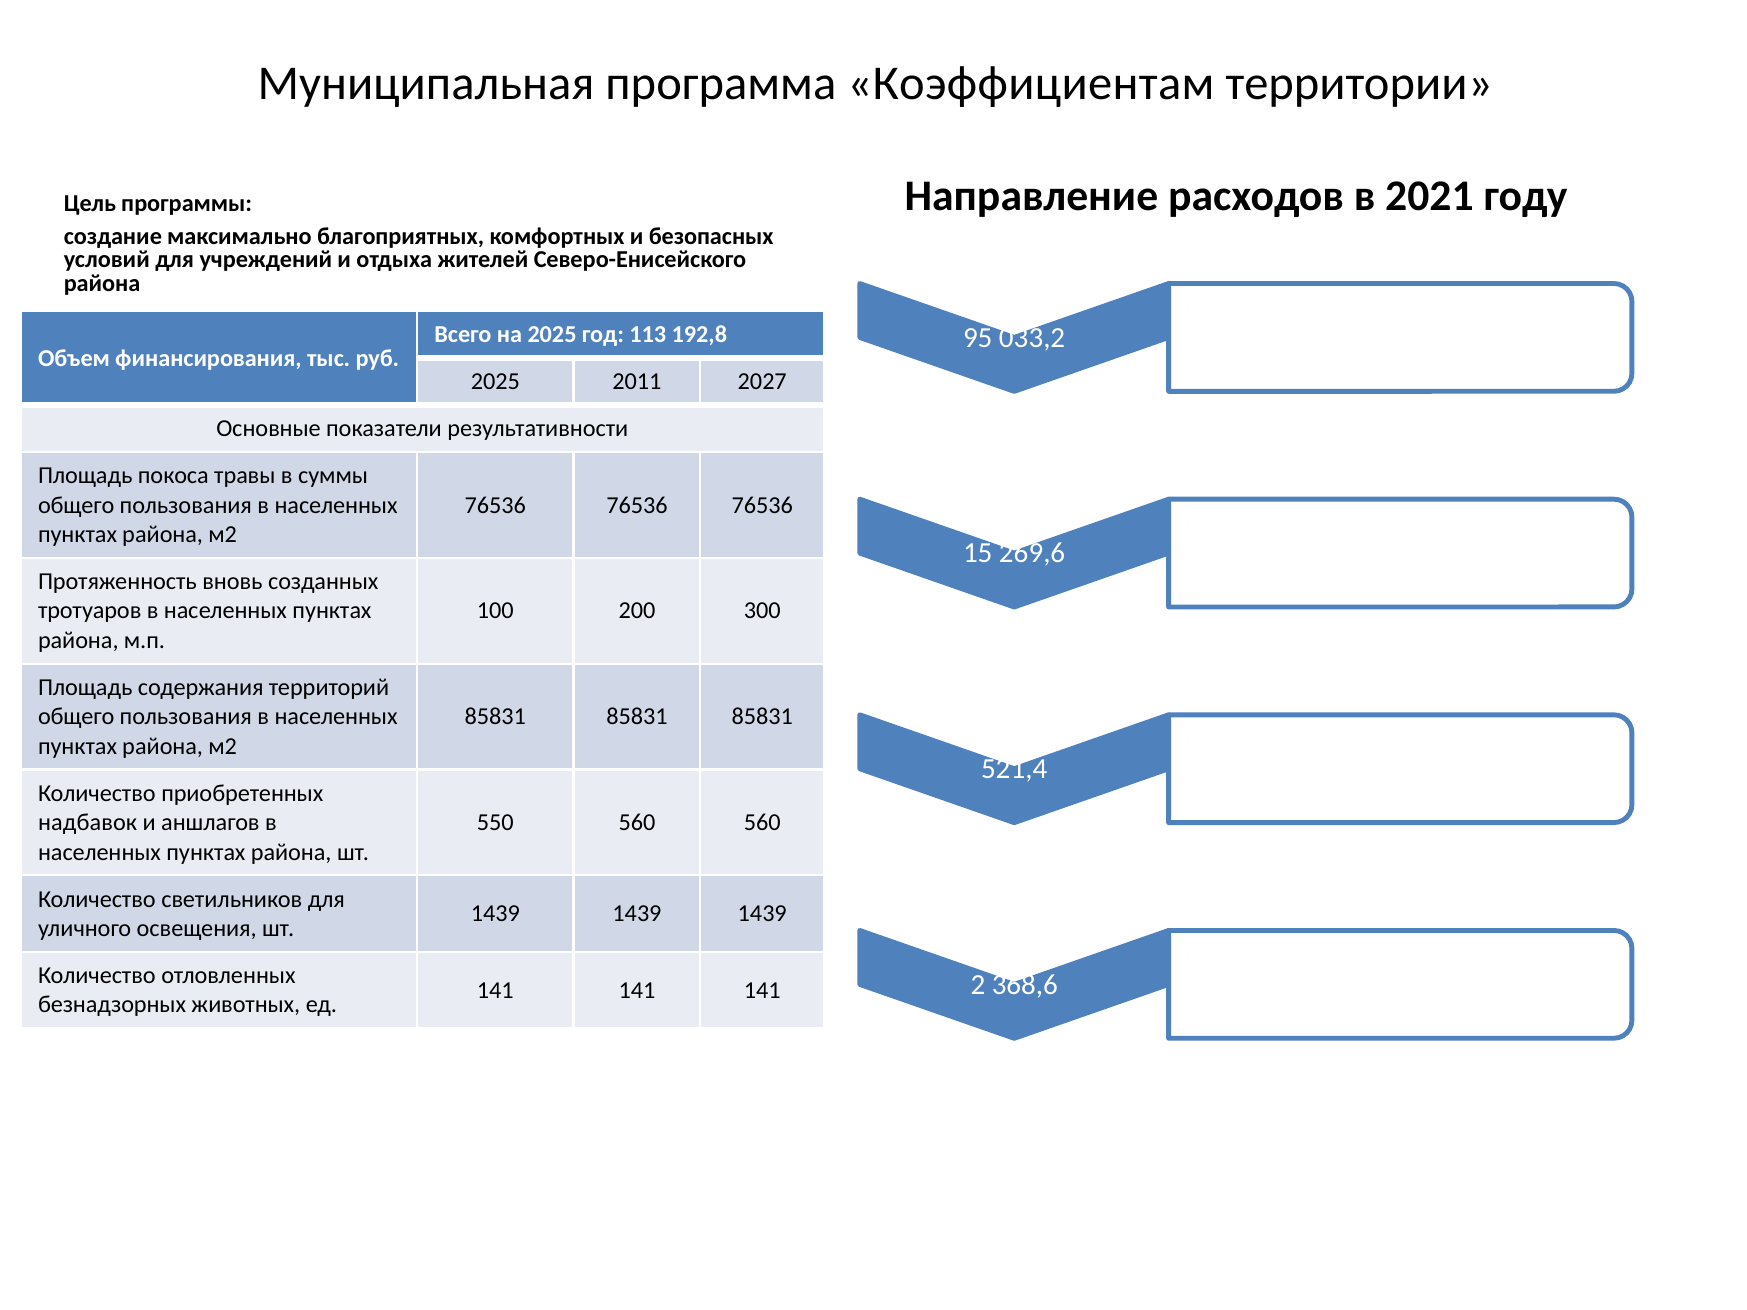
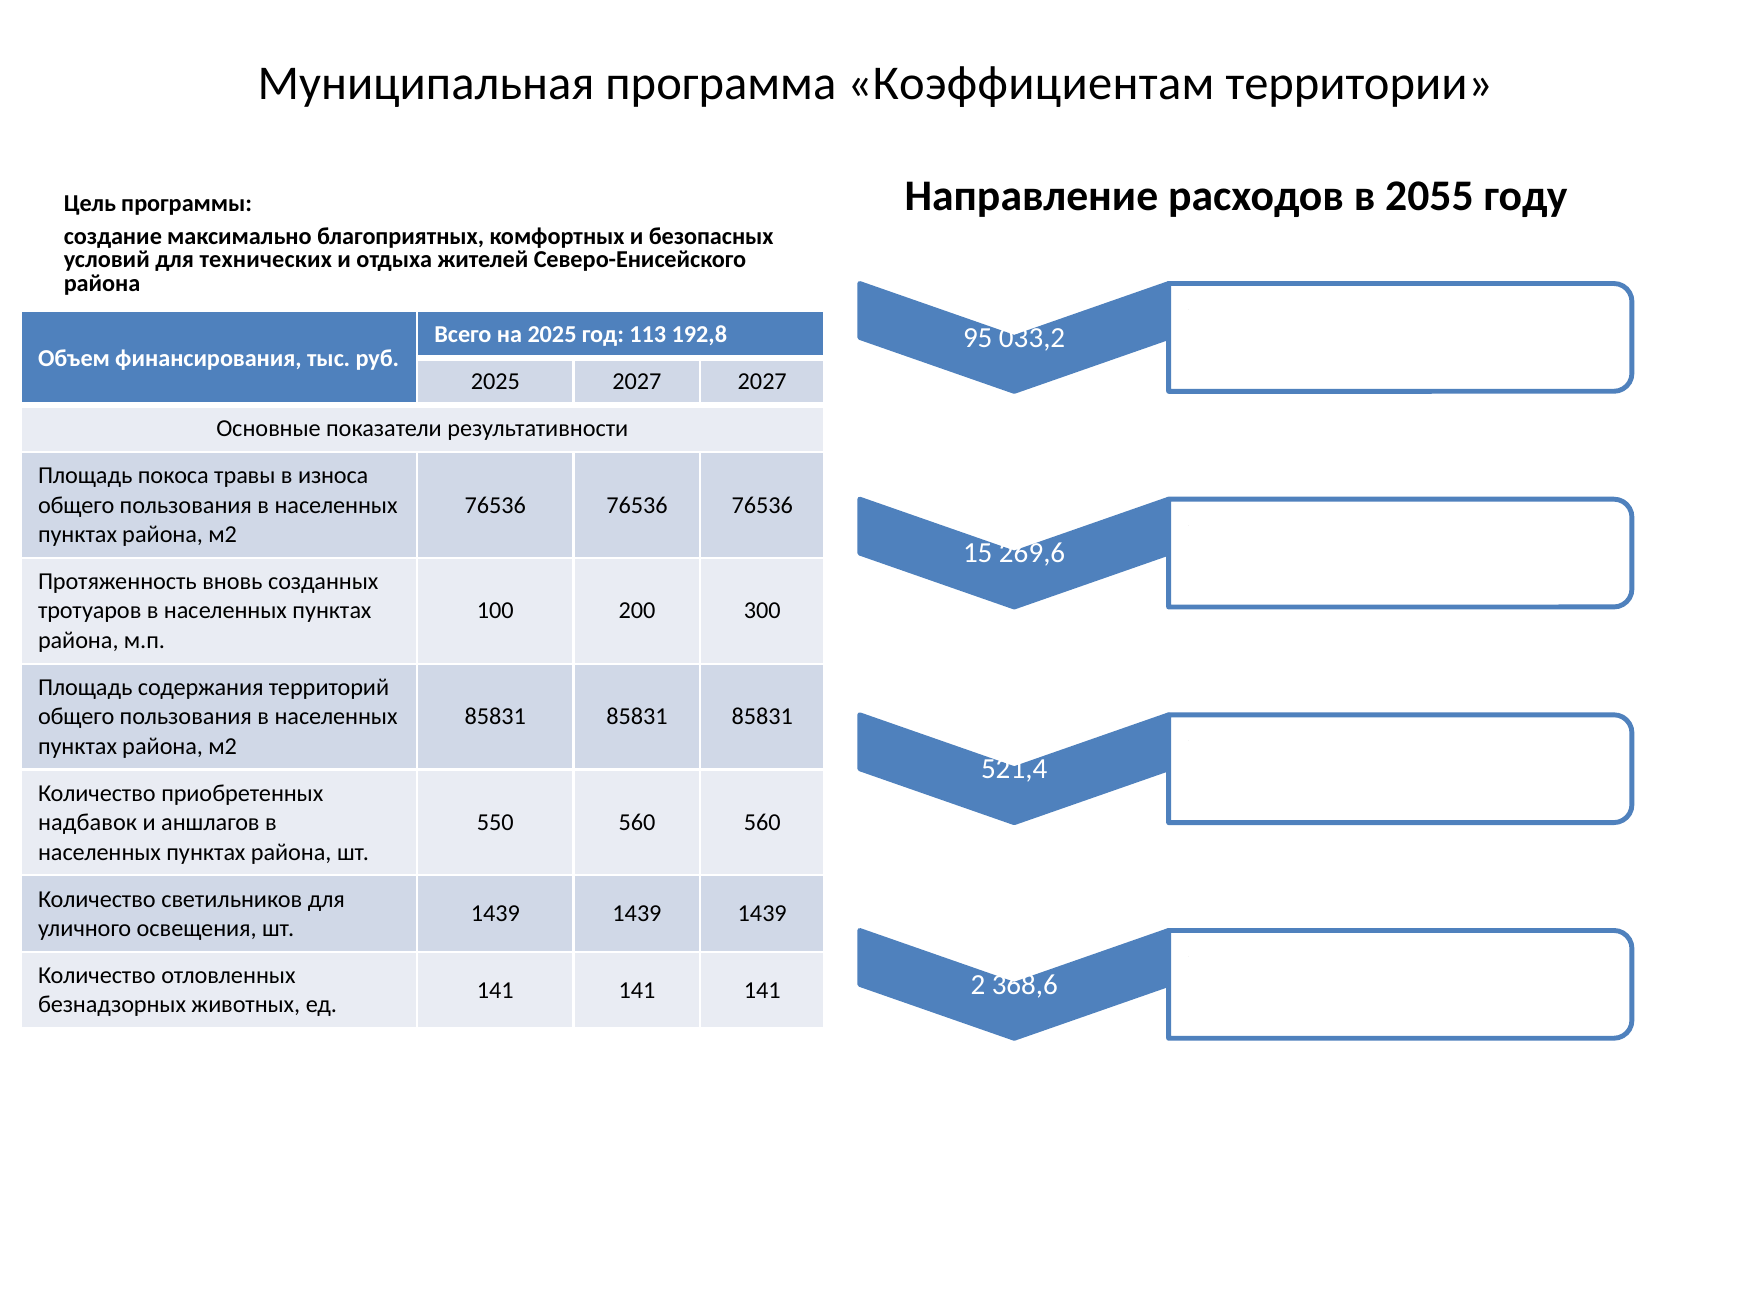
2021: 2021 -> 2055
учреждений: учреждений -> технических
2025 2011: 2011 -> 2027
суммы: суммы -> износа
